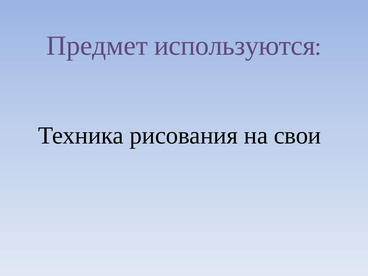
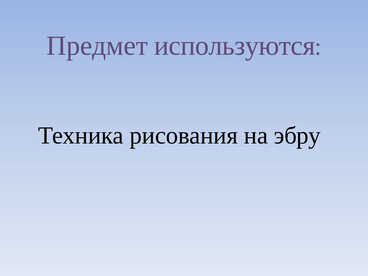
свои: свои -> эбру
